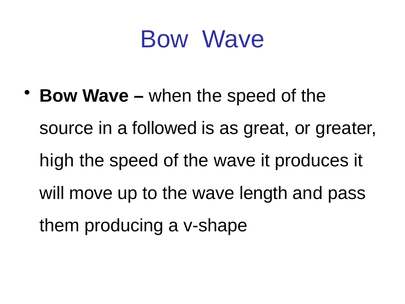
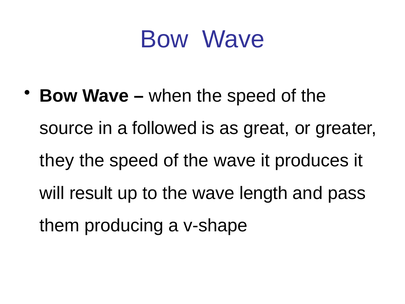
high: high -> they
move: move -> result
